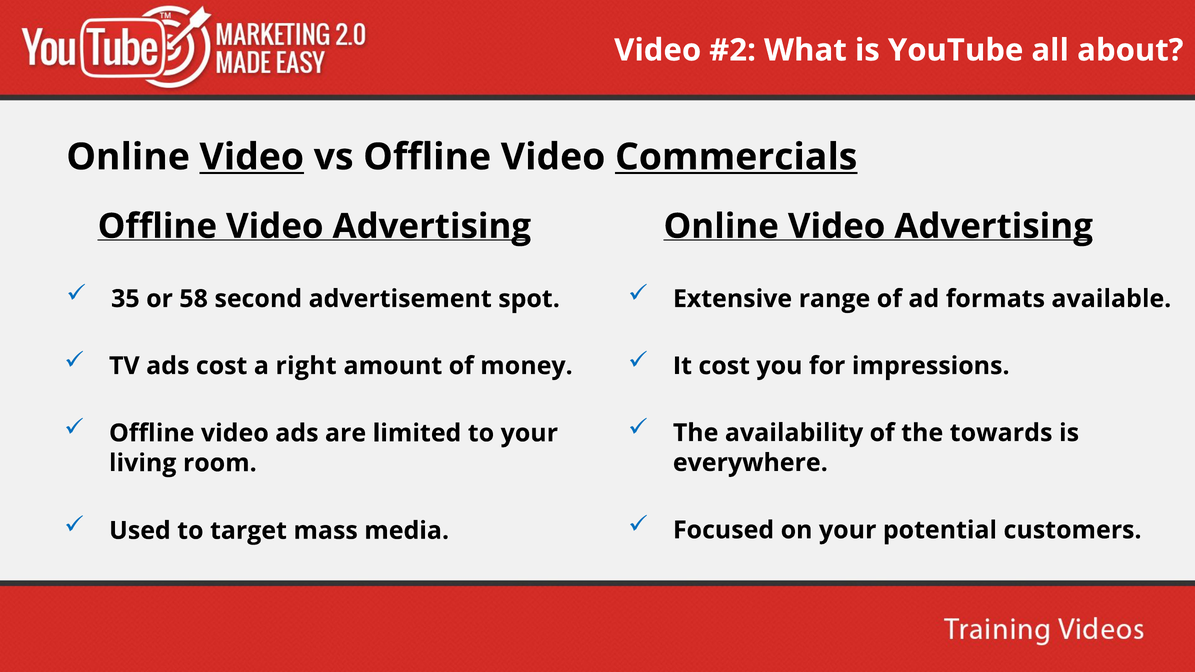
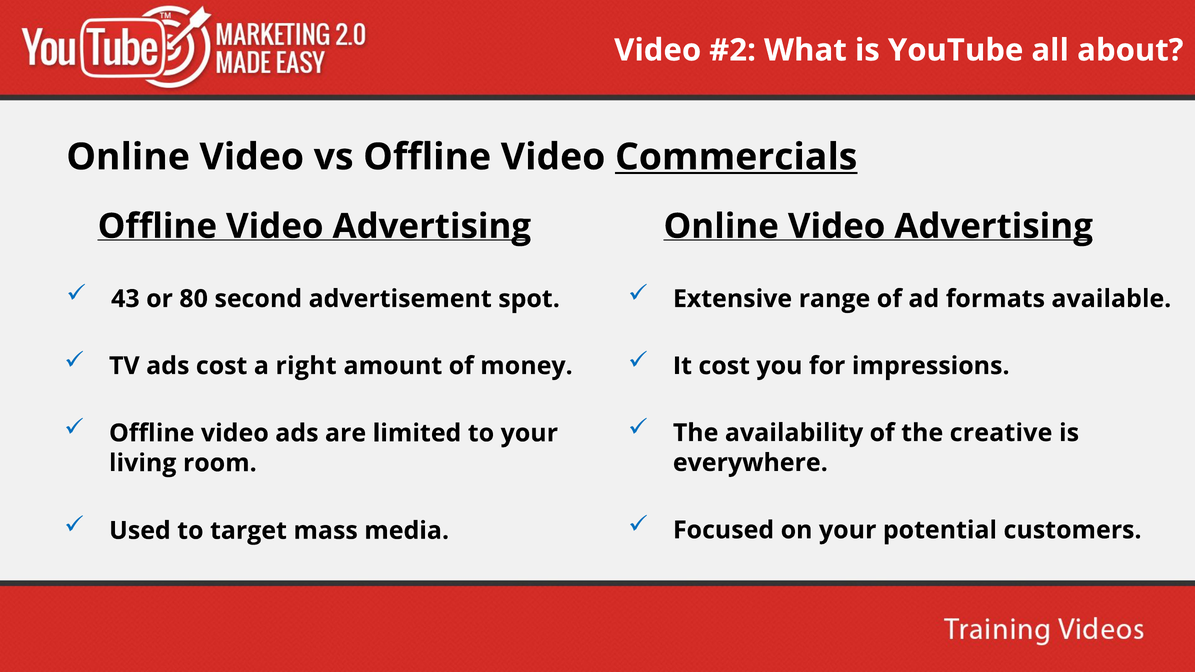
Video at (252, 157) underline: present -> none
35: 35 -> 43
58: 58 -> 80
towards: towards -> creative
